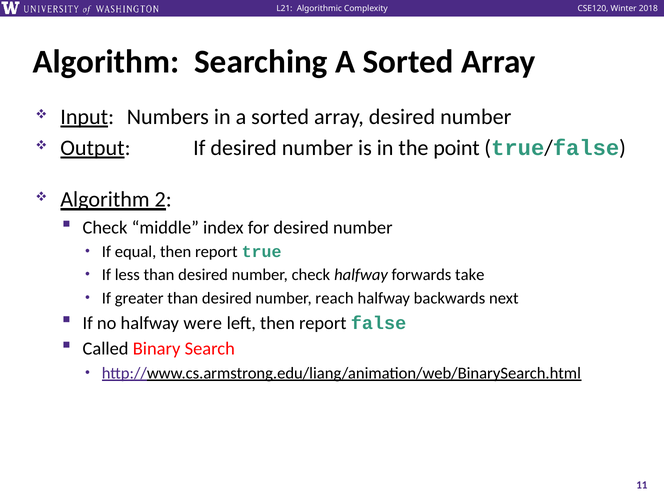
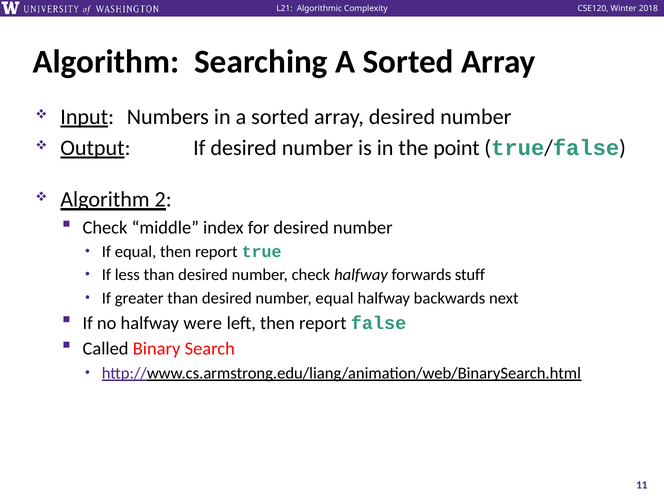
take: take -> stuff
number reach: reach -> equal
